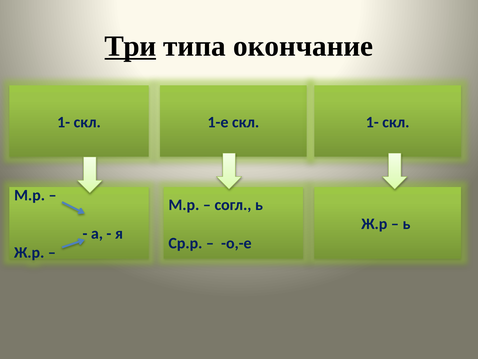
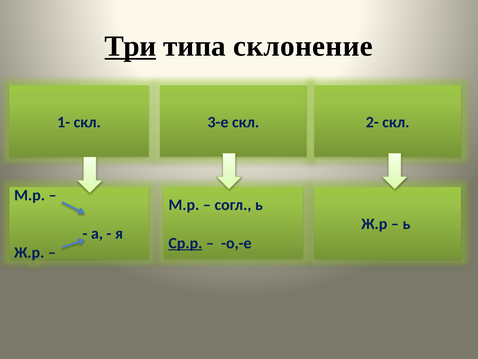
окончание: окончание -> склонение
1-е: 1-е -> 3-е
скл 1-: 1- -> 2-
Ср.р underline: none -> present
